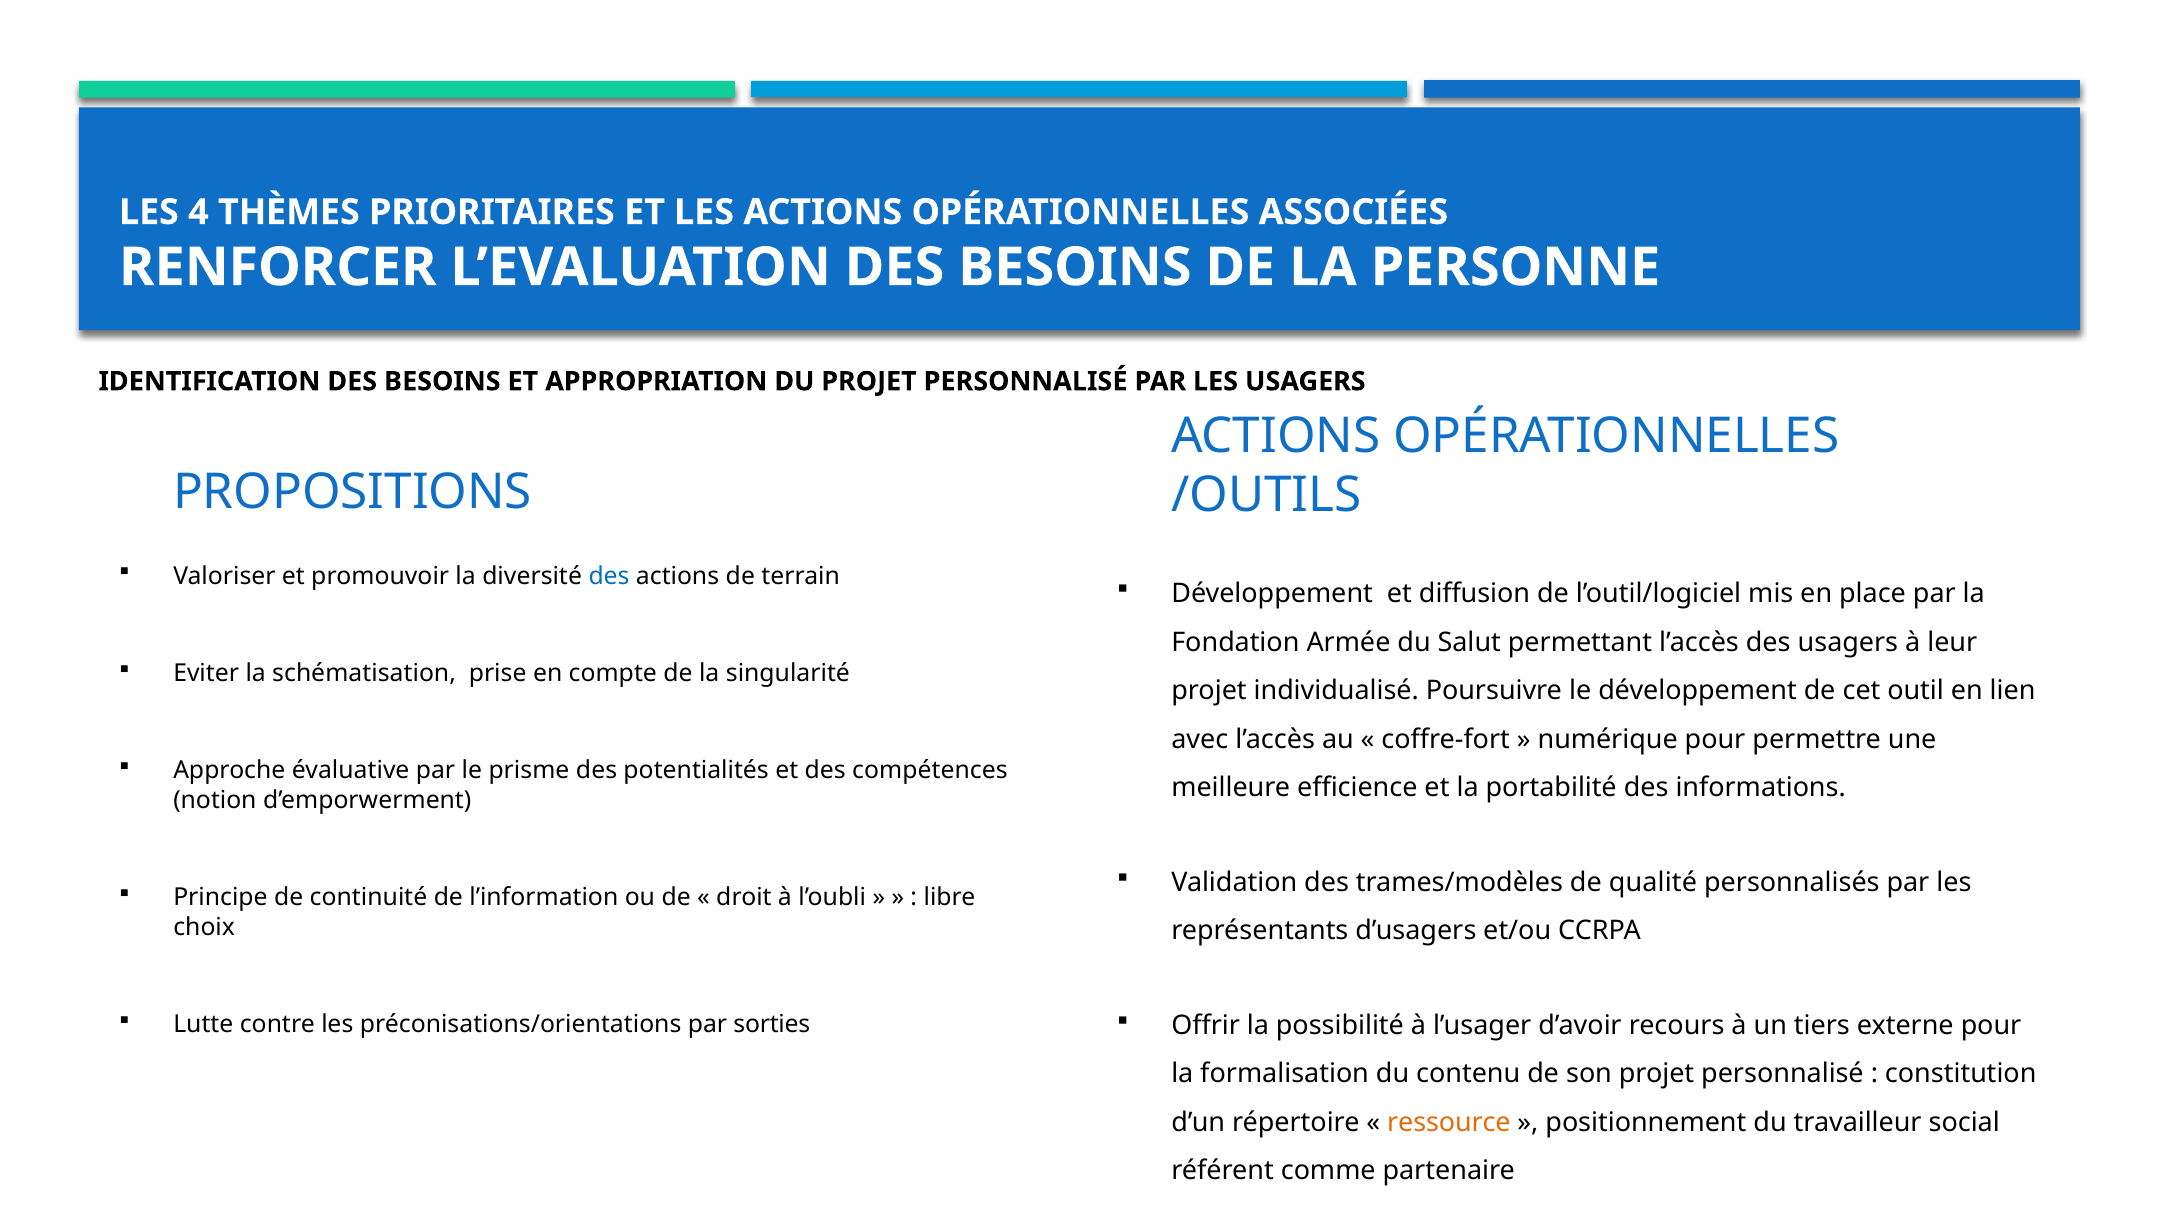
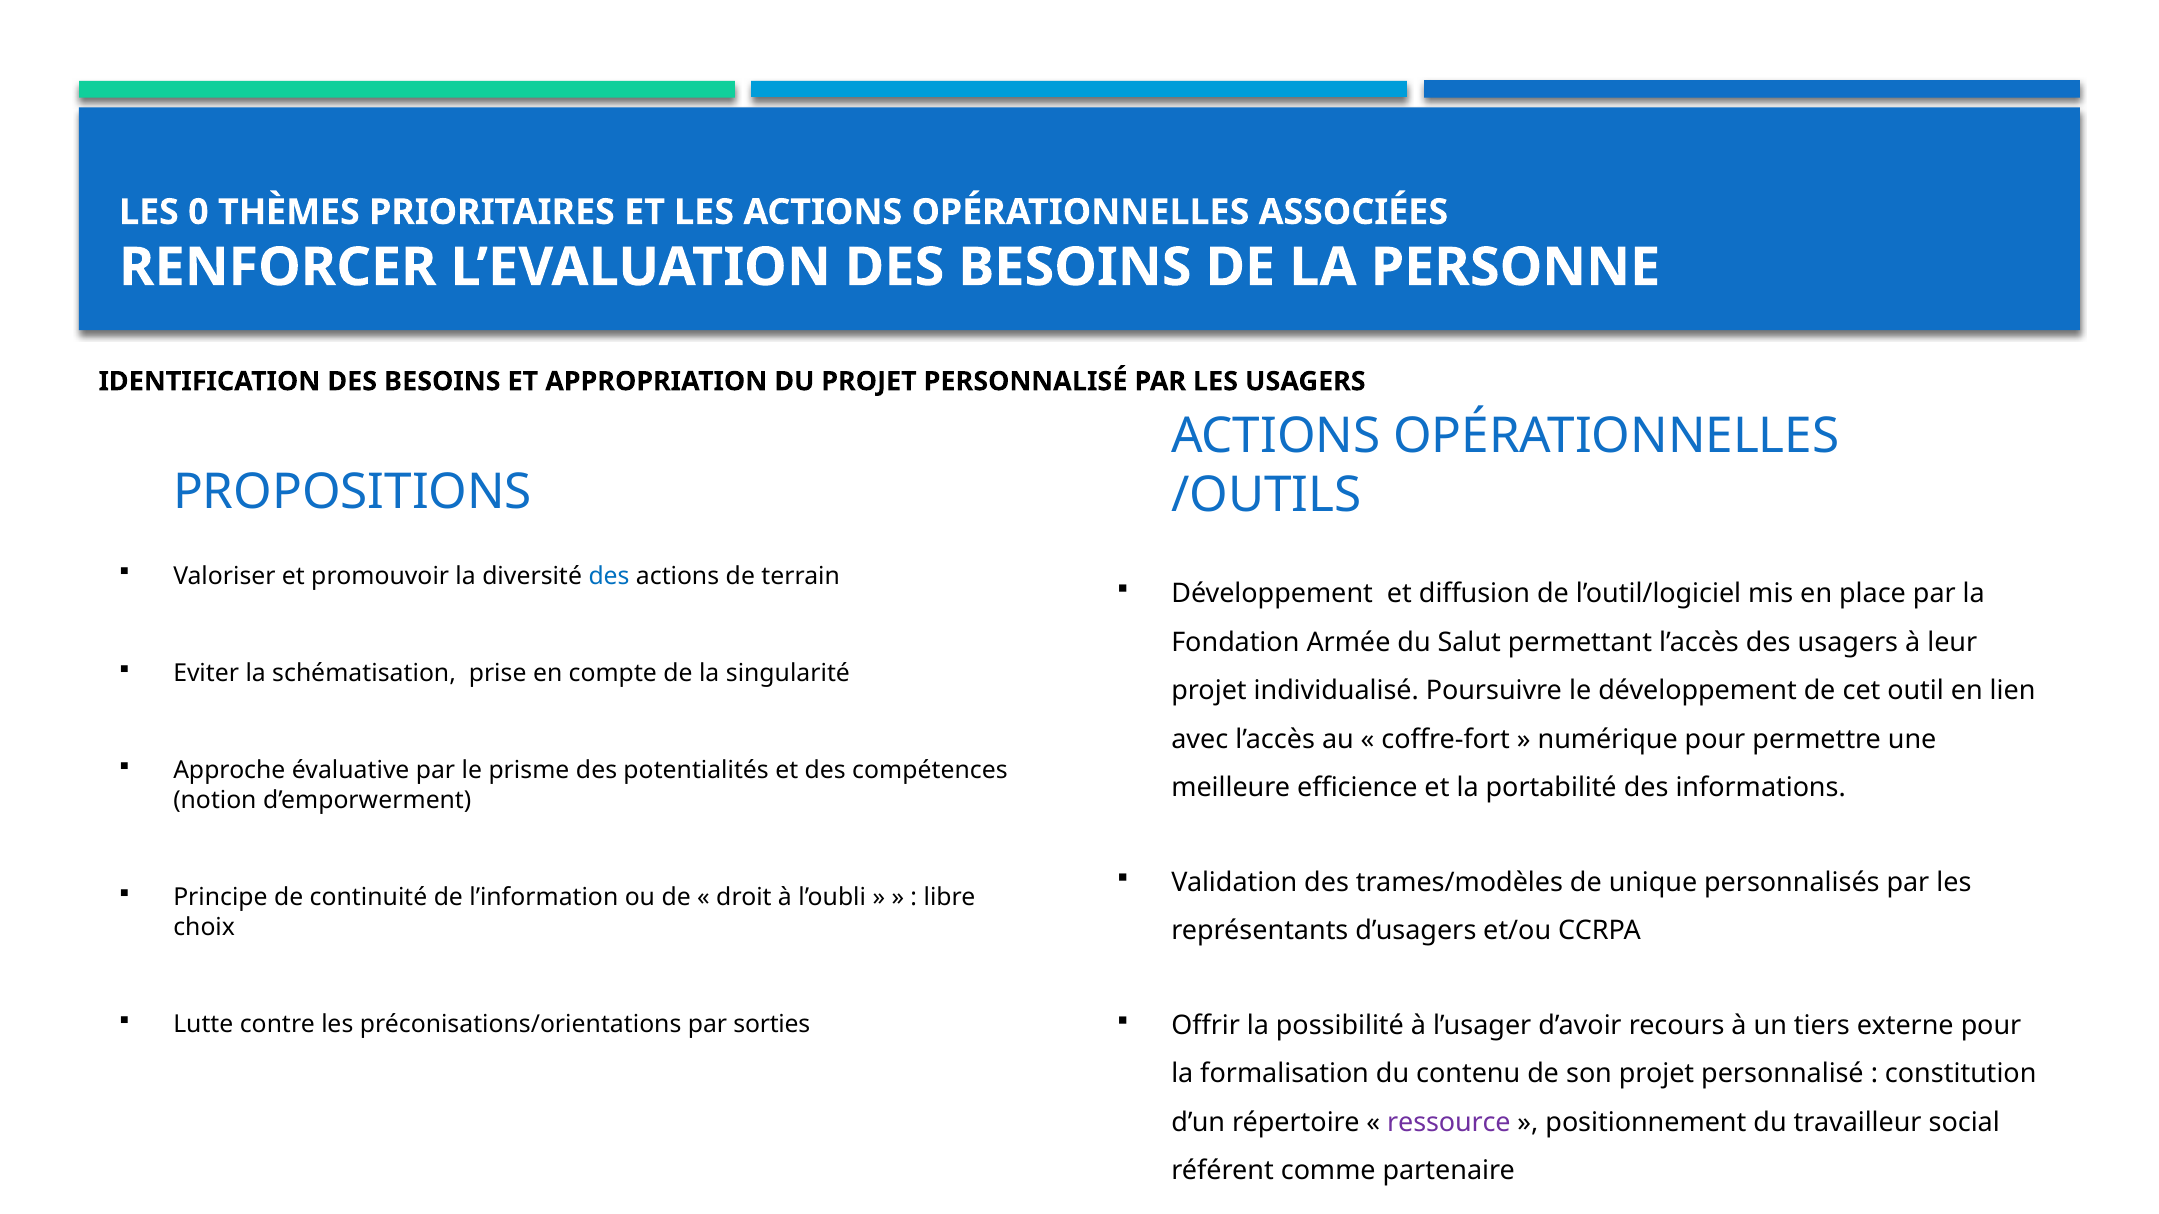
4: 4 -> 0
qualité: qualité -> unique
ressource colour: orange -> purple
